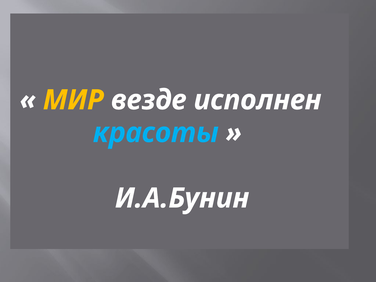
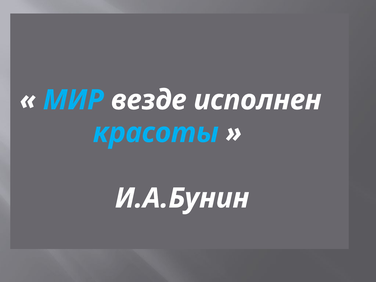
МИР colour: yellow -> light blue
